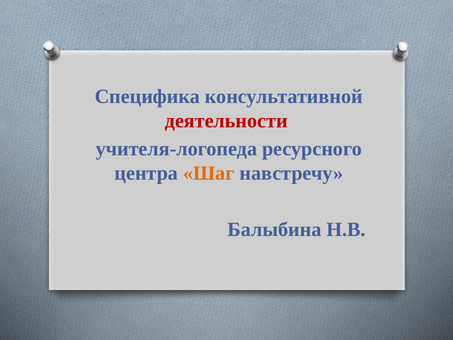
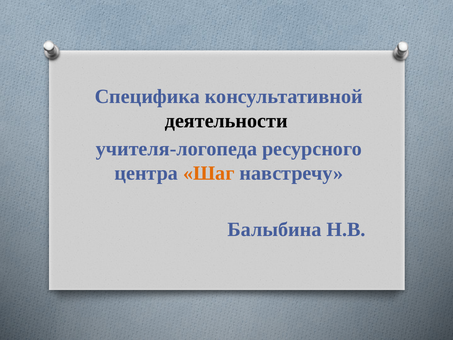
деятельности colour: red -> black
